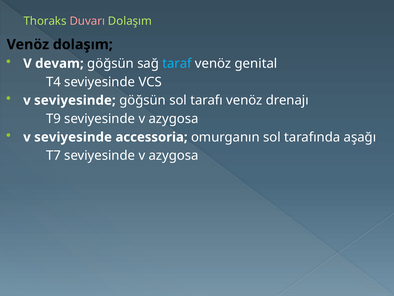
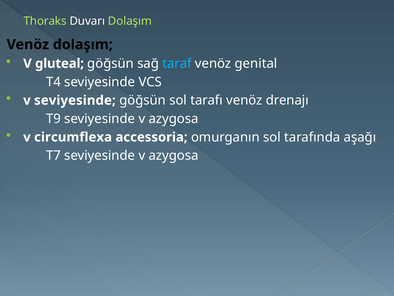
Duvarı colour: pink -> white
devam: devam -> gluteal
seviyesinde at (73, 137): seviyesinde -> circumflexa
